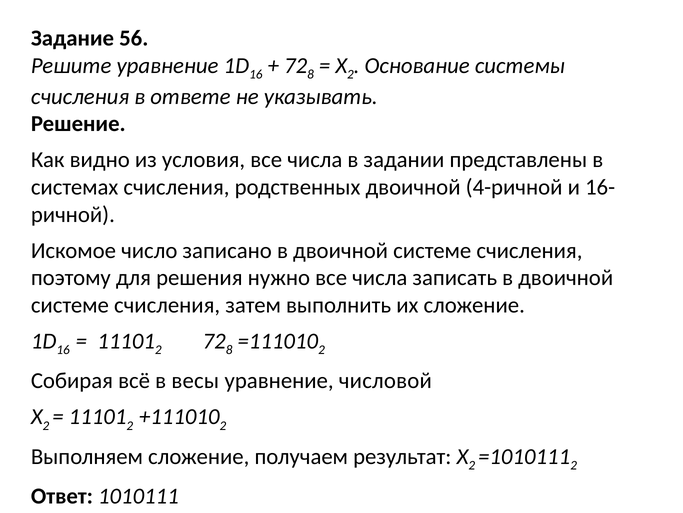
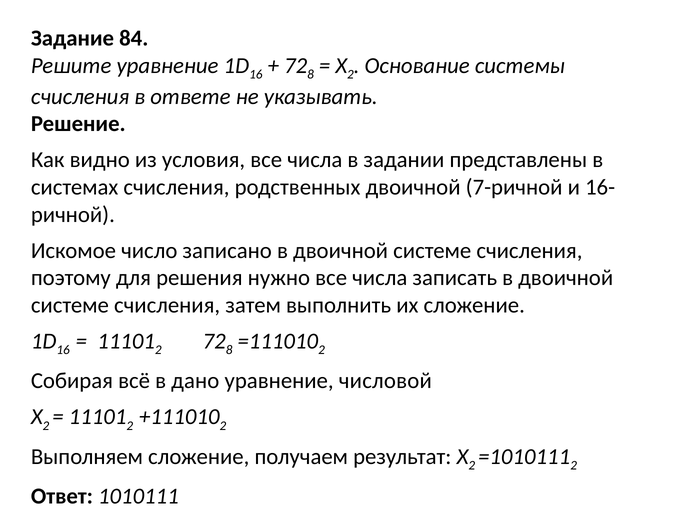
56: 56 -> 84
4-ричной: 4-ричной -> 7-ричной
весы: весы -> дано
